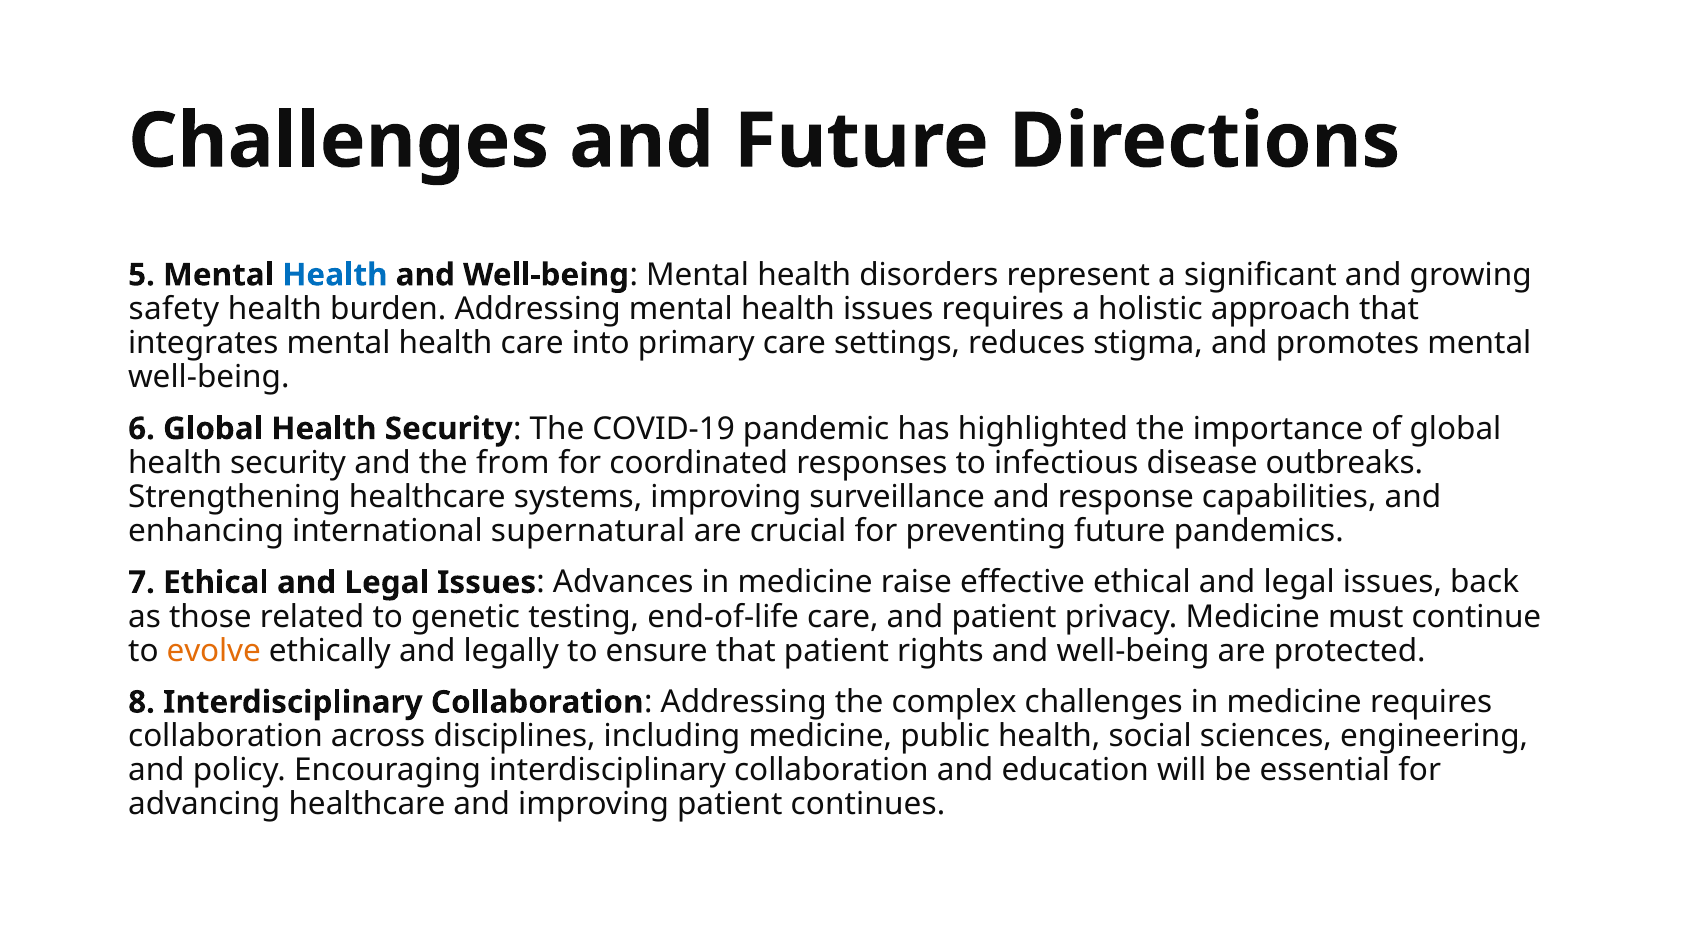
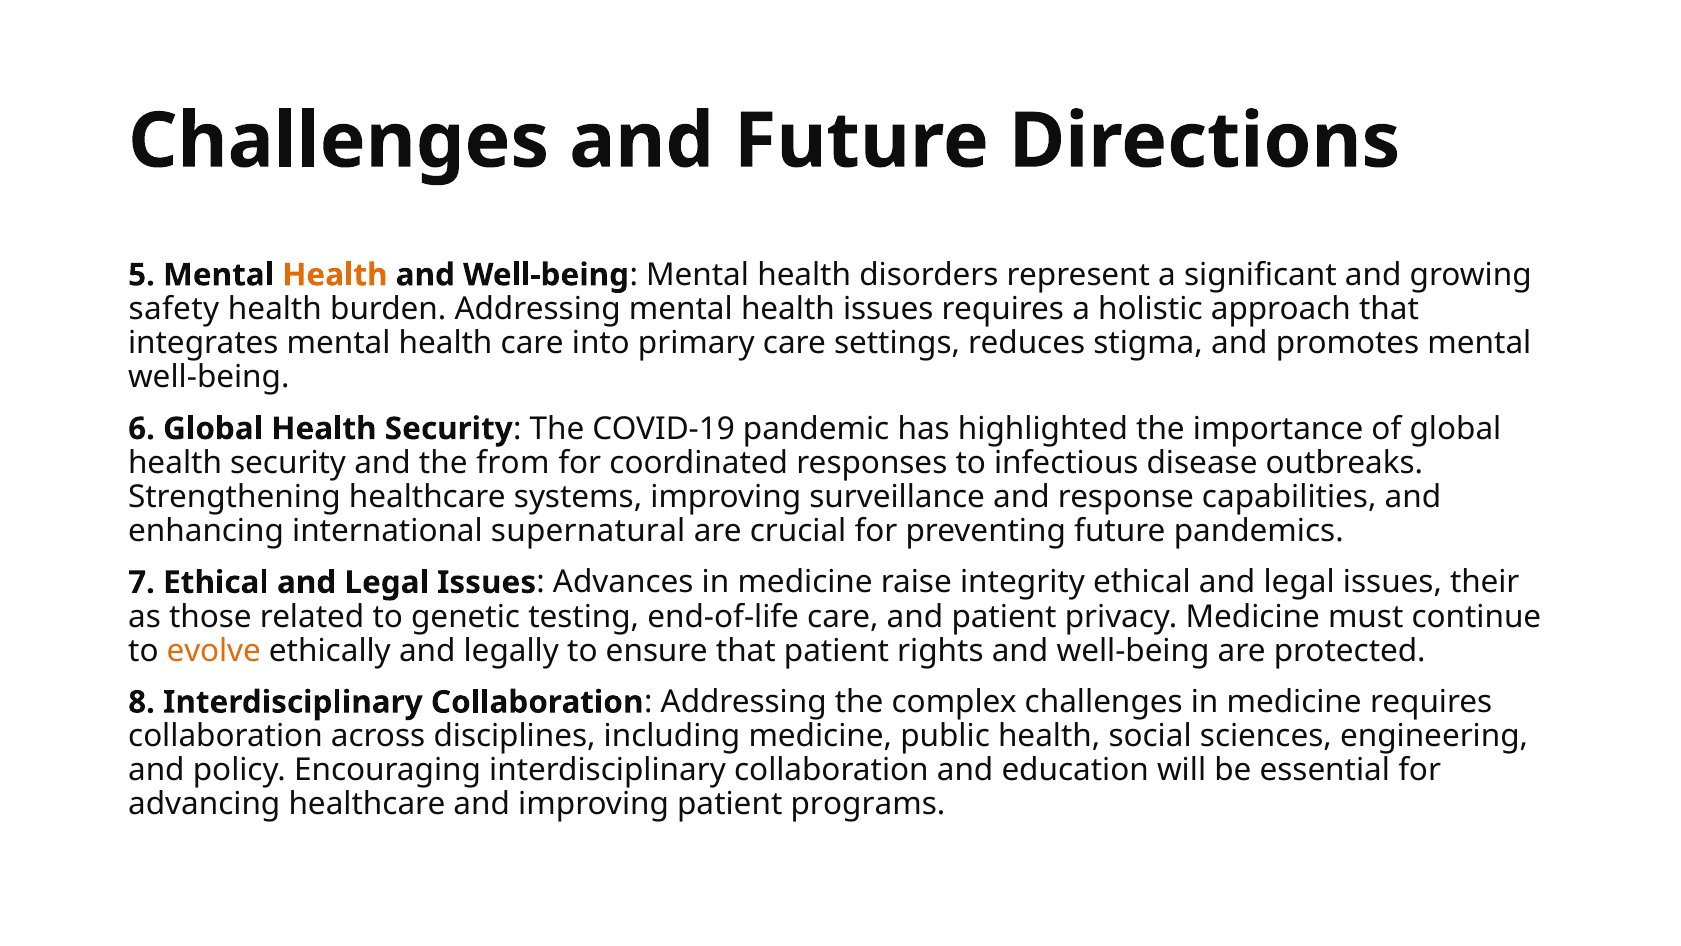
Health at (335, 275) colour: blue -> orange
effective: effective -> integrity
back: back -> their
continues: continues -> programs
